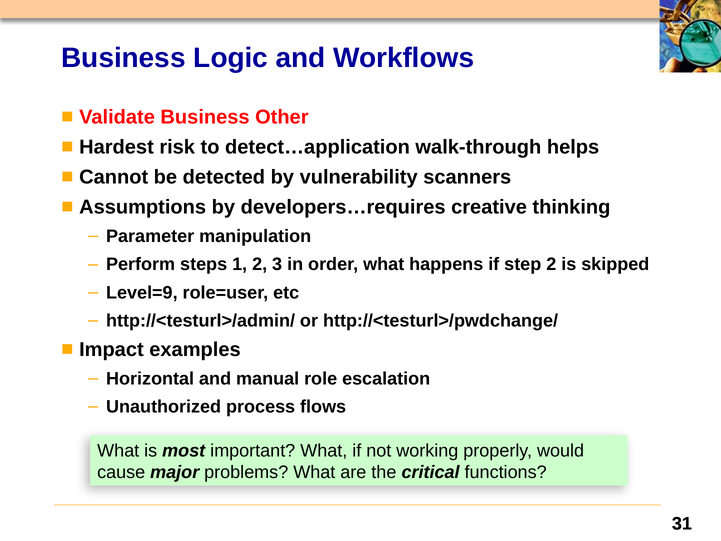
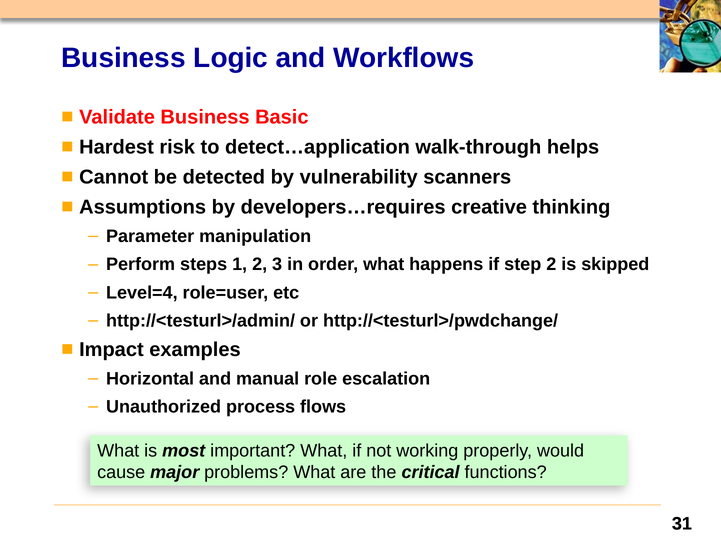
Other: Other -> Basic
Level=9: Level=9 -> Level=4
